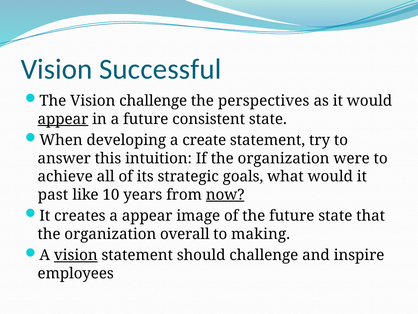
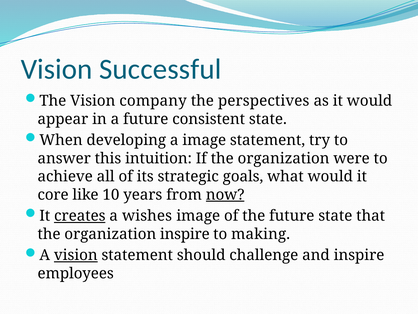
Vision challenge: challenge -> company
appear at (63, 119) underline: present -> none
a create: create -> image
past: past -> core
creates underline: none -> present
a appear: appear -> wishes
organization overall: overall -> inspire
